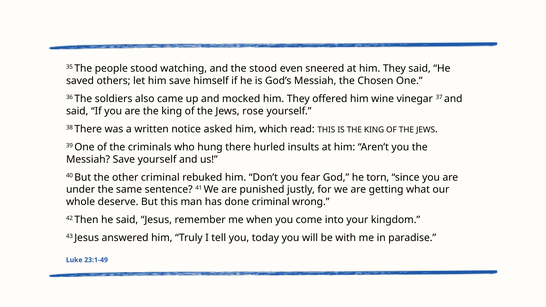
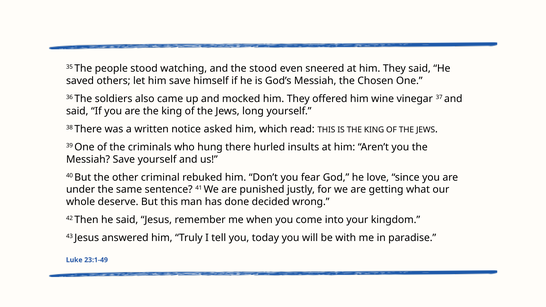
rose: rose -> long
torn: torn -> love
done criminal: criminal -> decided
